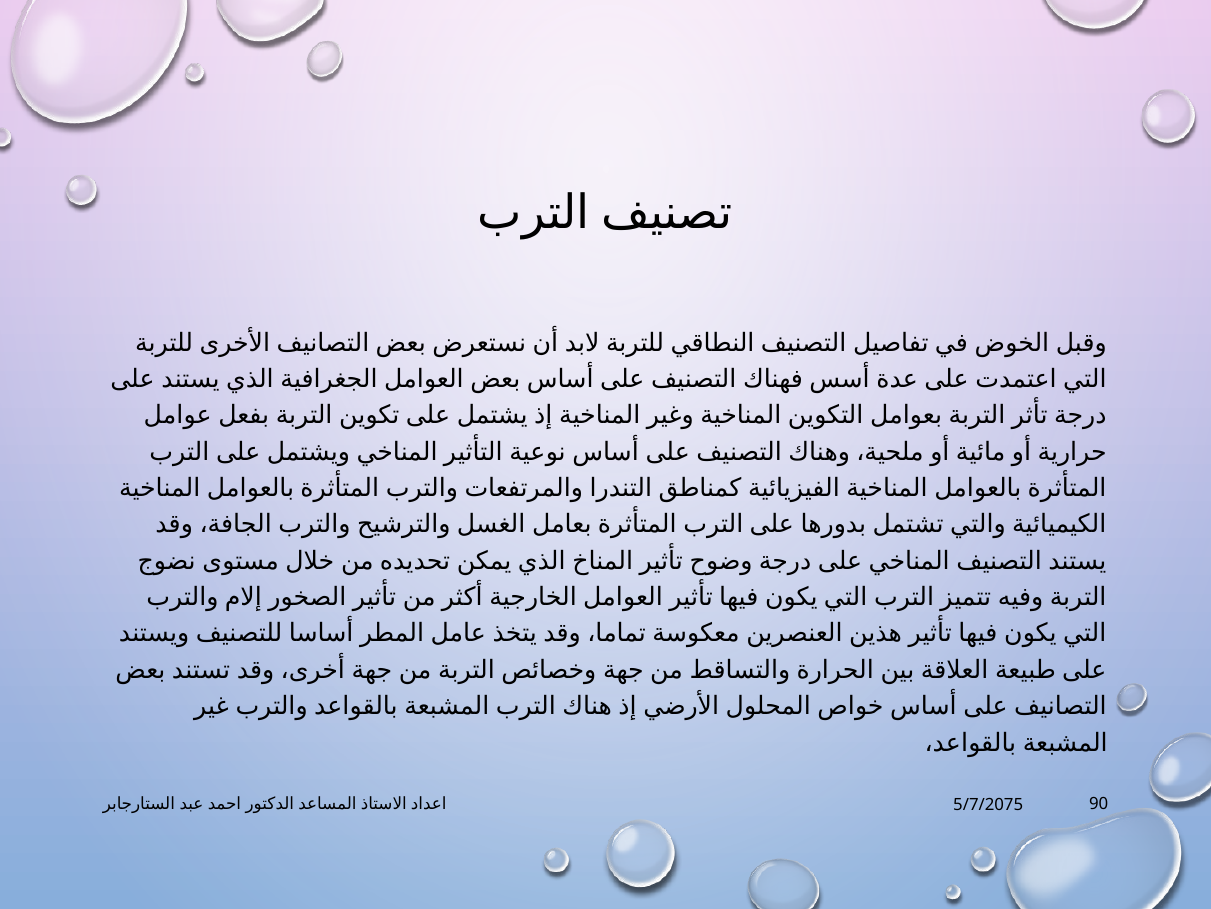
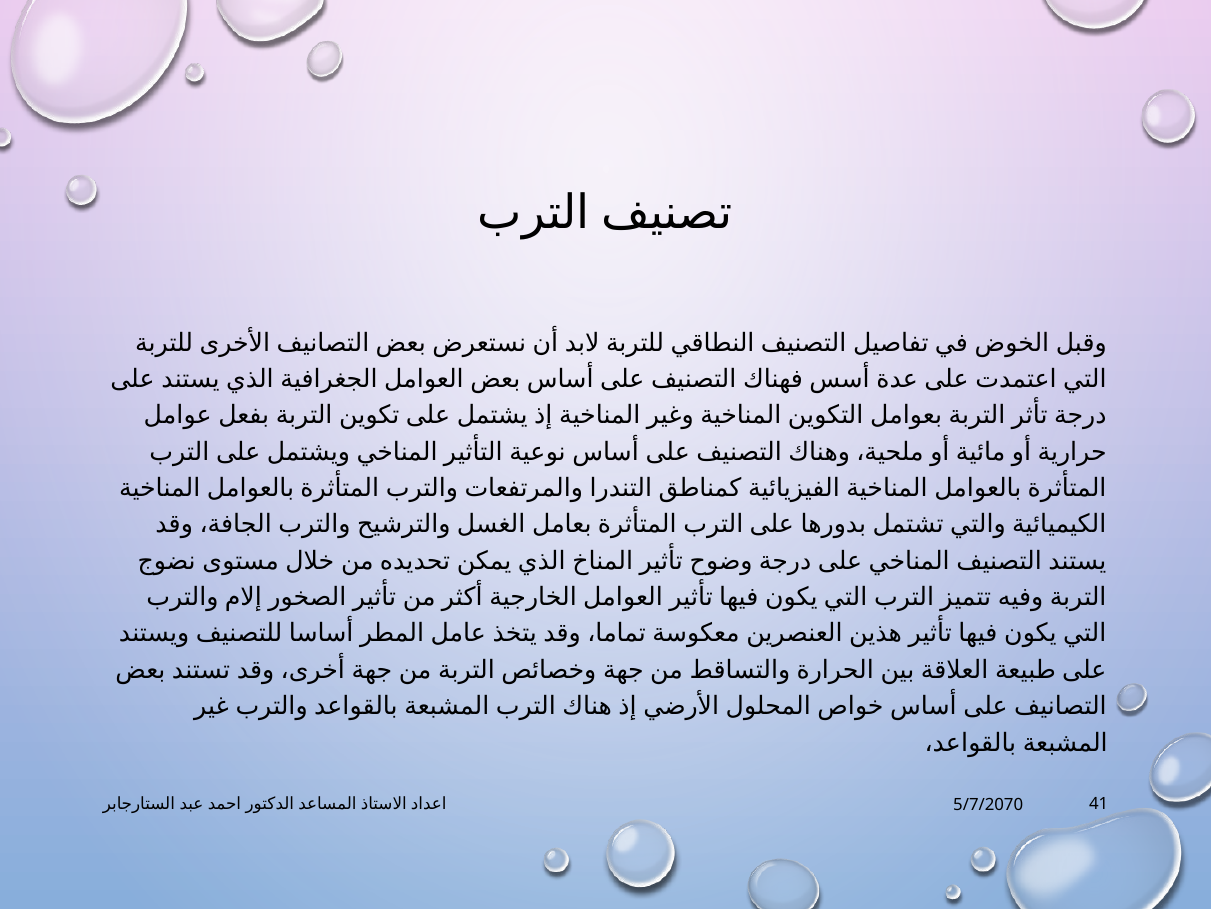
90: 90 -> 41
5/7/2075: 5/7/2075 -> 5/7/2070
